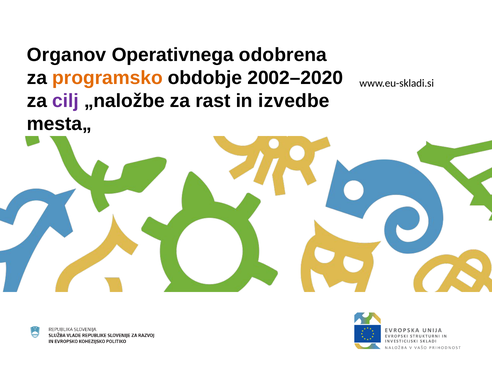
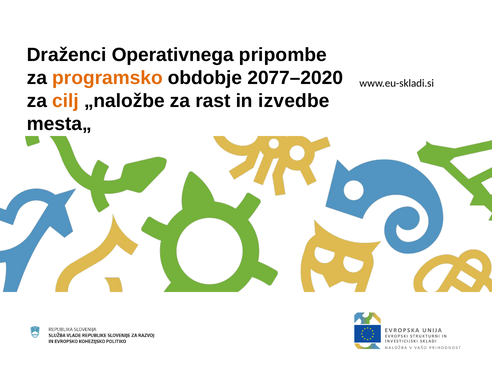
Organov: Organov -> Draženci
odobrena: odobrena -> pripombe
2002–2020: 2002–2020 -> 2077–2020
cilj colour: purple -> orange
